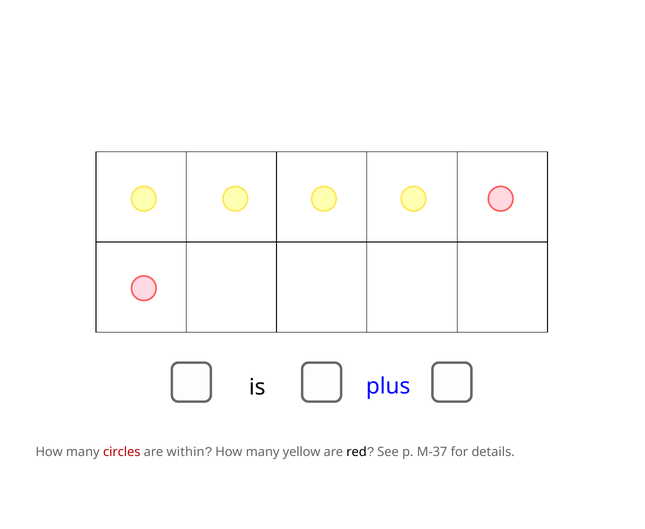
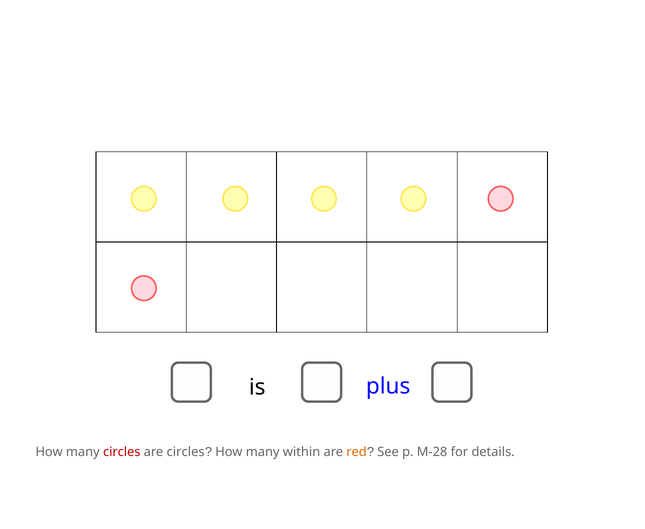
are within: within -> circles
yellow: yellow -> within
red colour: black -> orange
M-37: M-37 -> M-28
